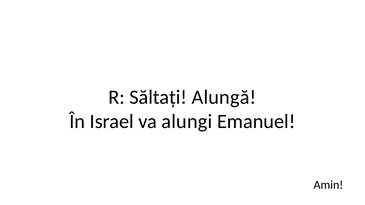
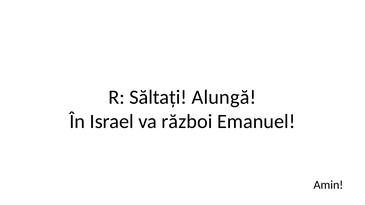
alungi: alungi -> război
